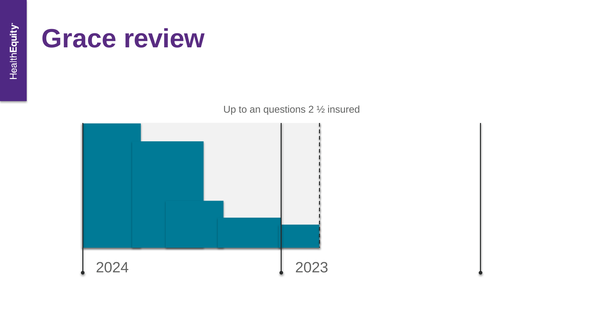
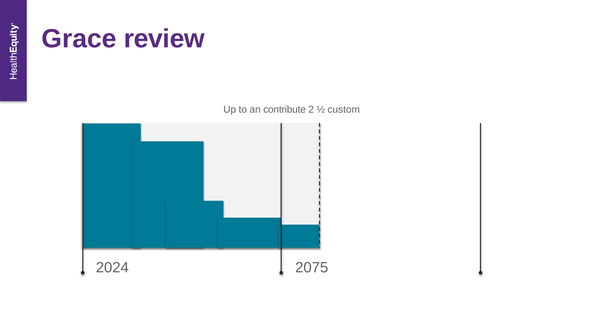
questions: questions -> contribute
insured: insured -> custom
2023: 2023 -> 2075
